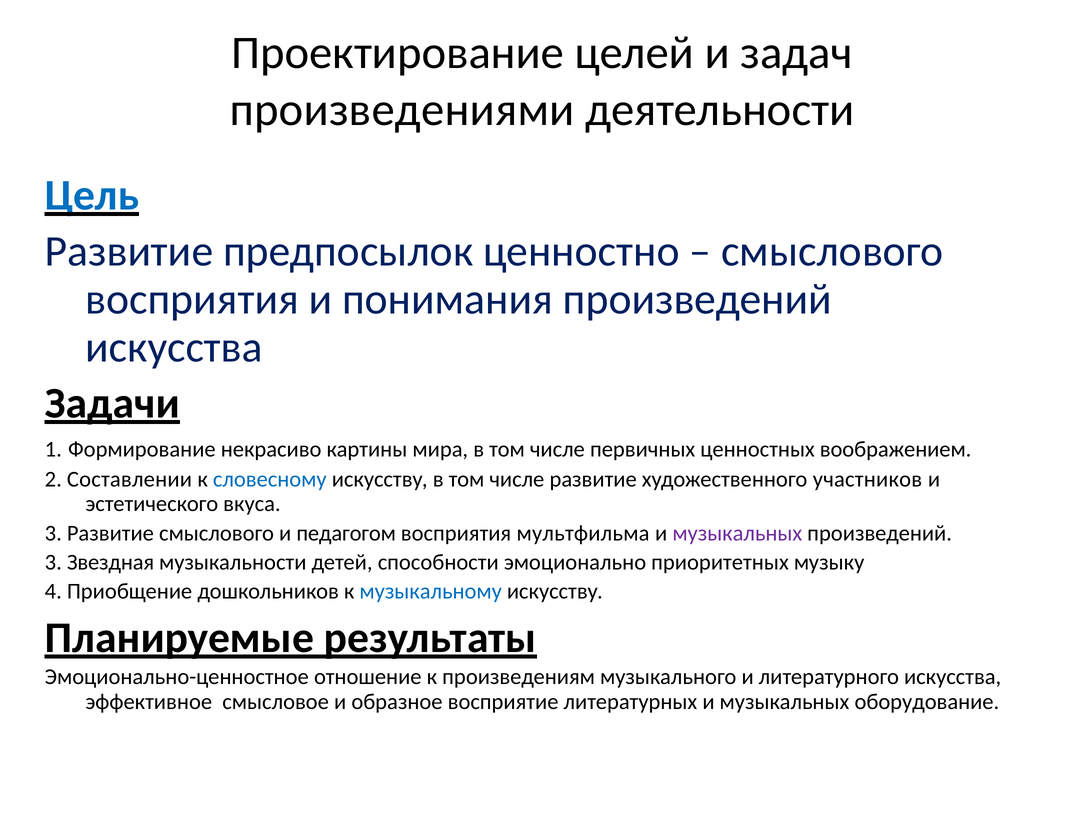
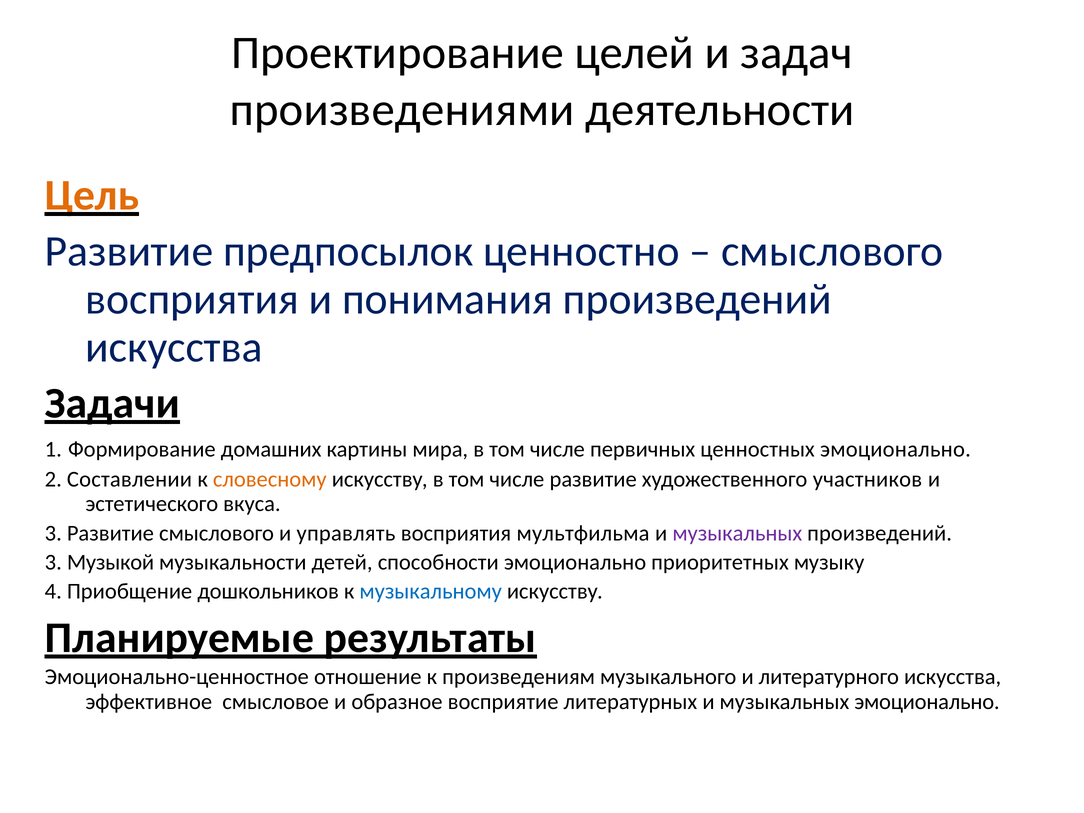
Цель colour: blue -> orange
некрасиво: некрасиво -> домашних
ценностных воображением: воображением -> эмоционально
словесному colour: blue -> orange
педагогом: педагогом -> управлять
Звездная: Звездная -> Музыкой
музыкальных оборудование: оборудование -> эмоционально
